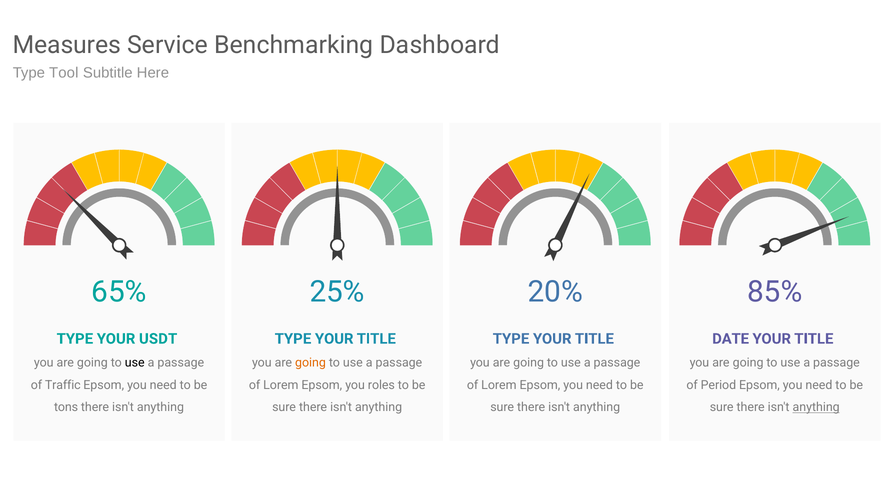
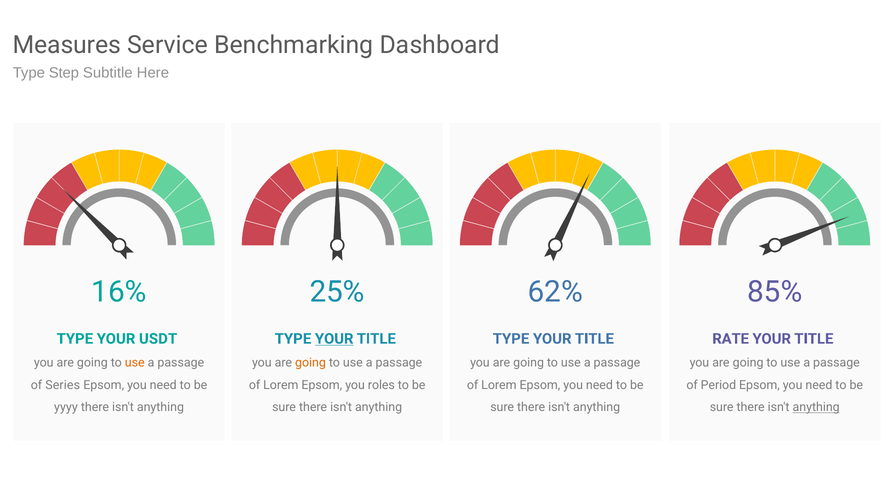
Tool: Tool -> Step
65%: 65% -> 16%
20%: 20% -> 62%
YOUR at (334, 339) underline: none -> present
DATE: DATE -> RATE
use at (135, 362) colour: black -> orange
Traffic: Traffic -> Series
tons: tons -> yyyy
